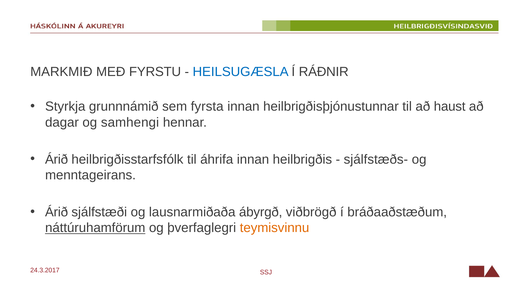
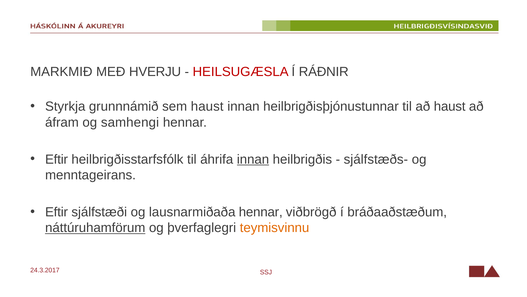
FYRSTU: FYRSTU -> HVERJU
HEILSUGÆSLA colour: blue -> red
sem fyrsta: fyrsta -> haust
dagar: dagar -> áfram
Árið at (57, 159): Árið -> Eftir
innan at (253, 159) underline: none -> present
Árið at (57, 212): Árið -> Eftir
lausnarmiðaða ábyrgð: ábyrgð -> hennar
